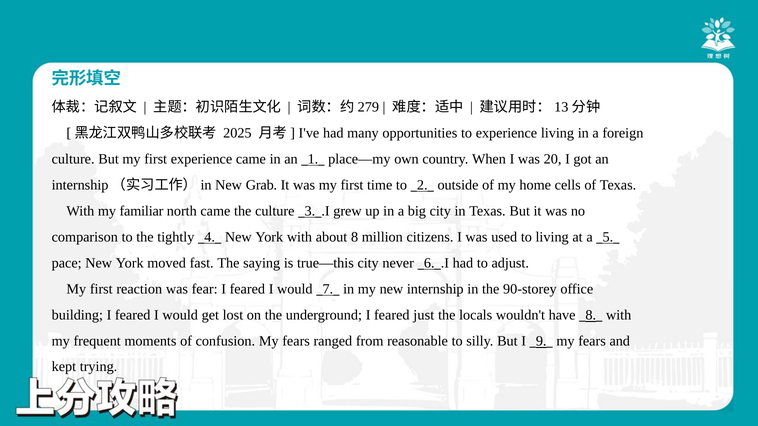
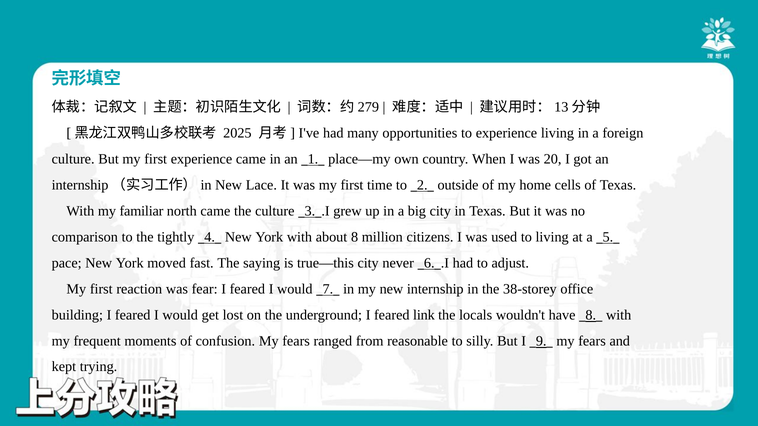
Grab: Grab -> Lace
90-storey: 90-storey -> 38-storey
just: just -> link
